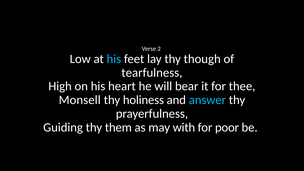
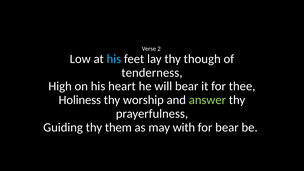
tearfulness: tearfulness -> tenderness
Monsell: Monsell -> Holiness
holiness: holiness -> worship
answer colour: light blue -> light green
for poor: poor -> bear
